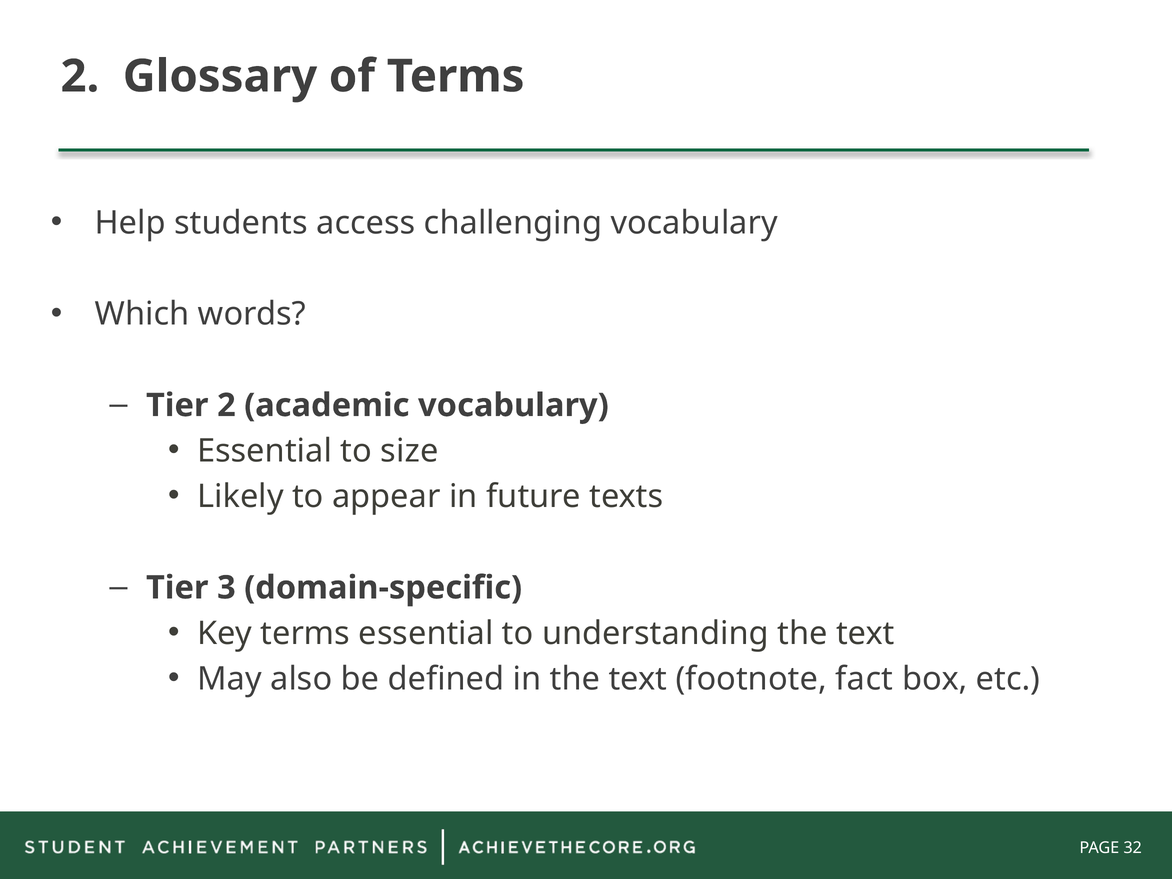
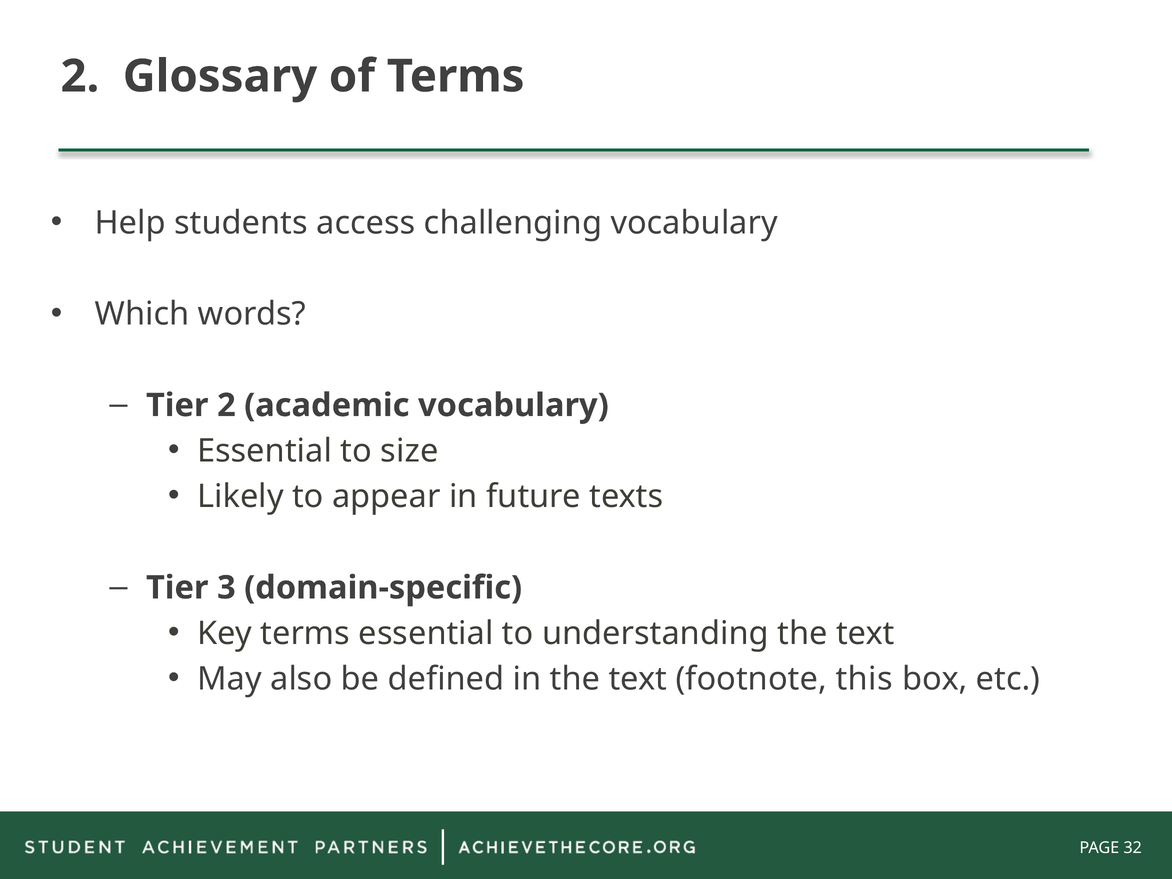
fact: fact -> this
